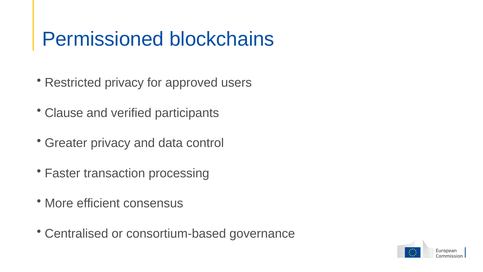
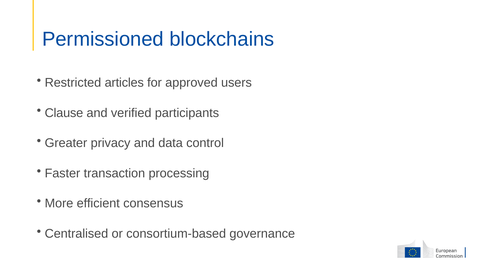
Restricted privacy: privacy -> articles
